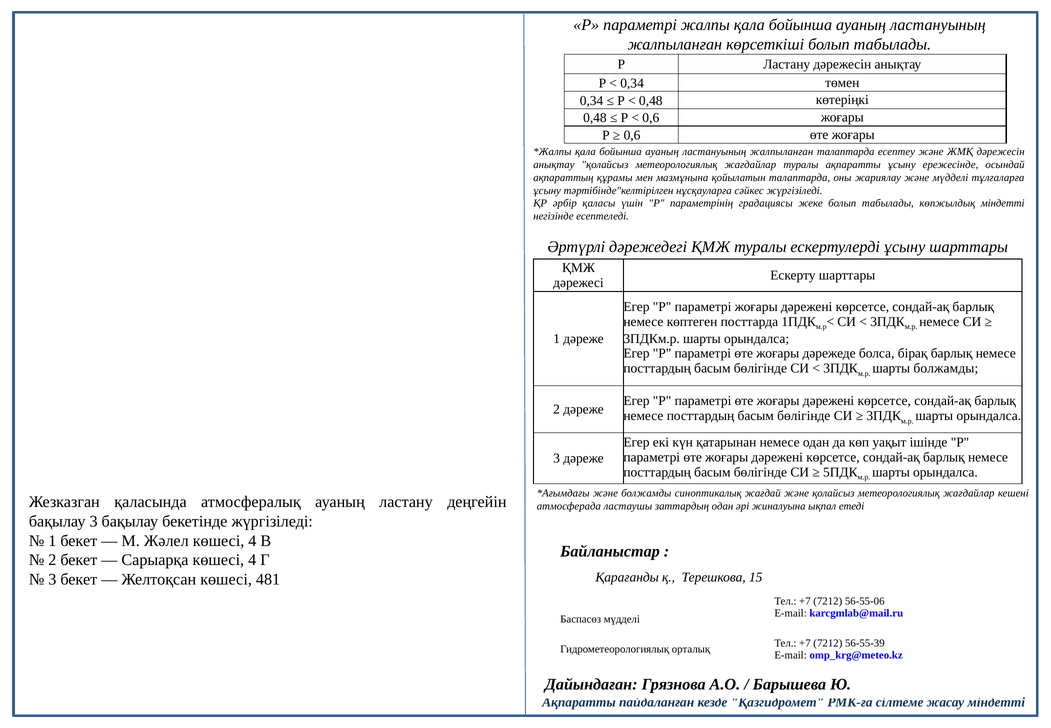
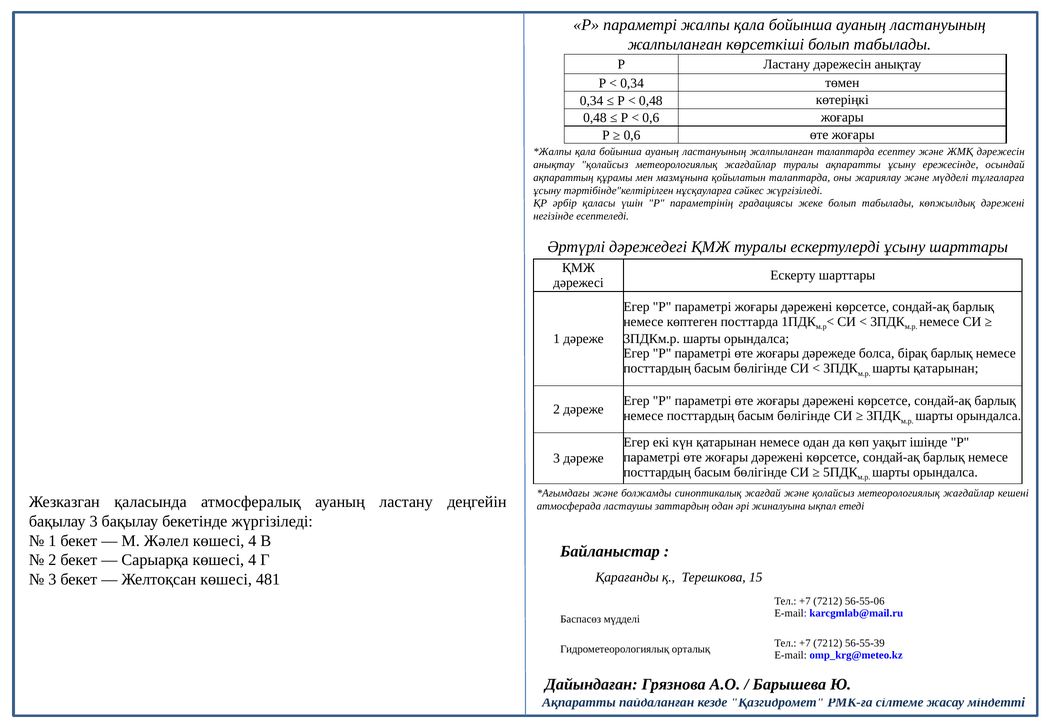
көпжылдық міндетті: міндетті -> дәрежені
шарты болжамды: болжамды -> қатарынан
